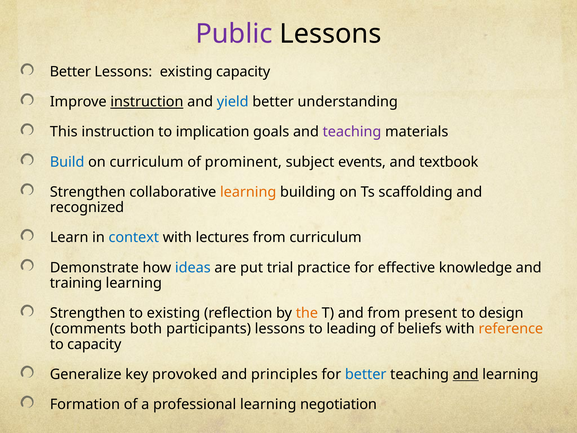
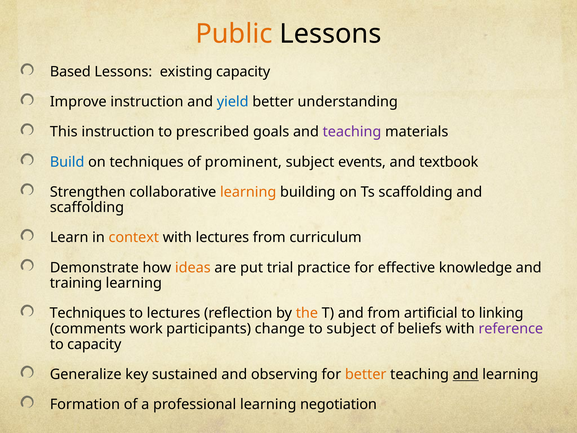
Public colour: purple -> orange
Better at (70, 72): Better -> Based
instruction at (147, 102) underline: present -> none
implication: implication -> prescribed
on curriculum: curriculum -> techniques
recognized at (87, 207): recognized -> scaffolding
context colour: blue -> orange
ideas colour: blue -> orange
Strengthen at (88, 313): Strengthen -> Techniques
to existing: existing -> lectures
present: present -> artificial
design: design -> linking
both: both -> work
participants lessons: lessons -> change
to leading: leading -> subject
reference colour: orange -> purple
provoked: provoked -> sustained
principles: principles -> observing
better at (366, 374) colour: blue -> orange
